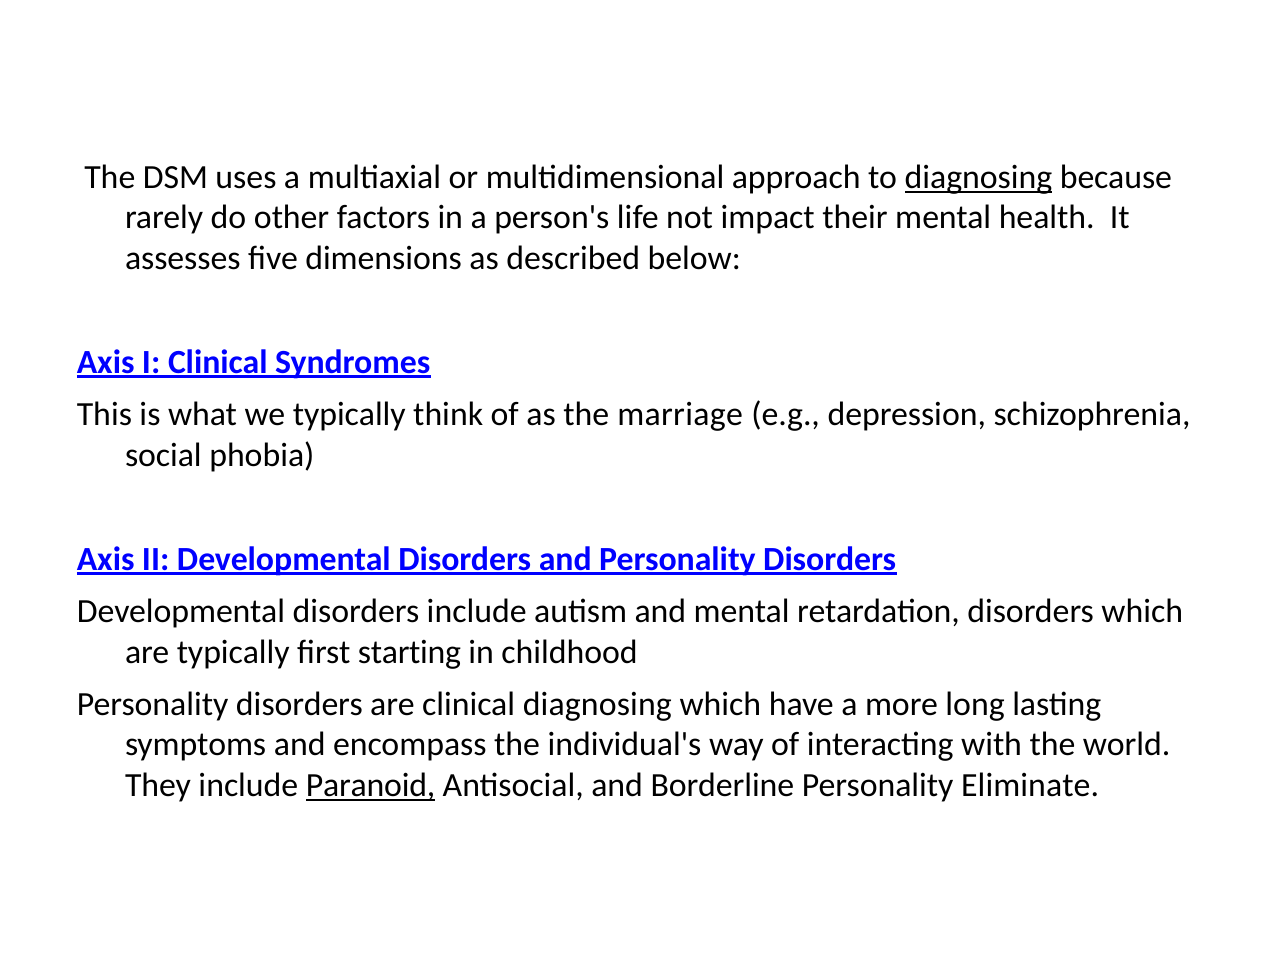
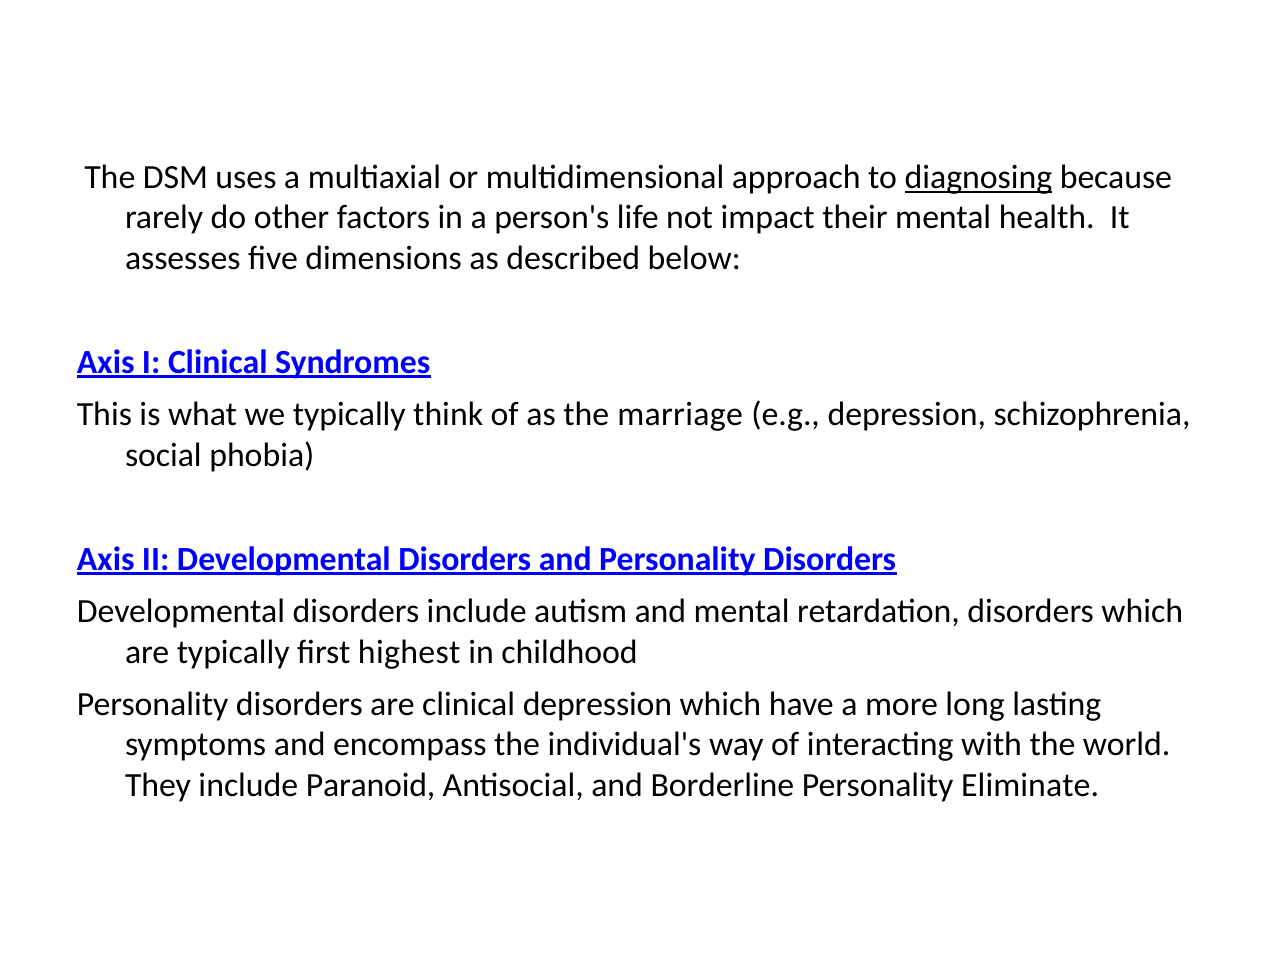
starting: starting -> highest
clinical diagnosing: diagnosing -> depression
Paranoid underline: present -> none
